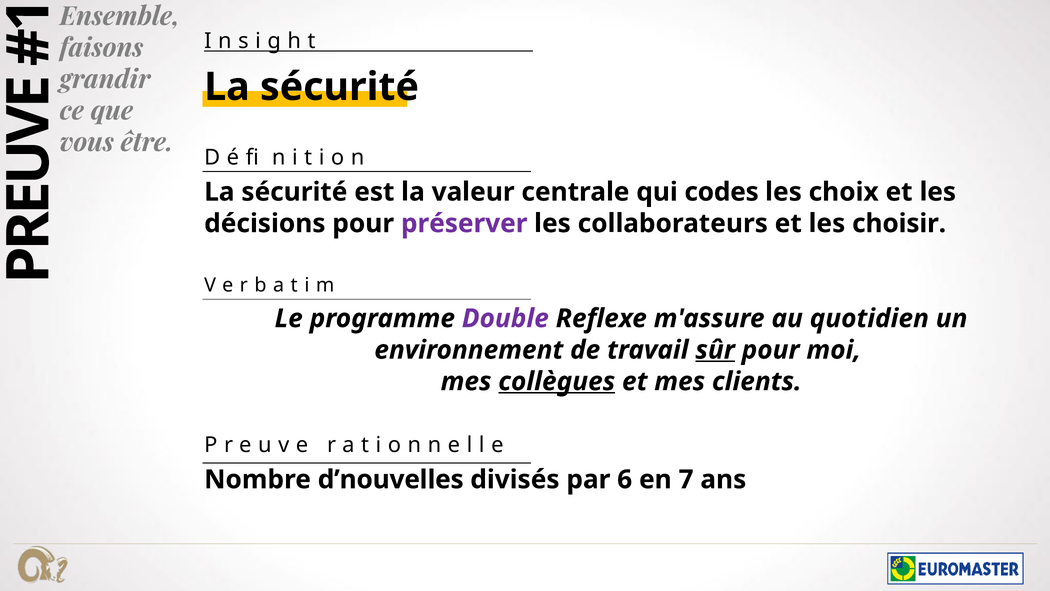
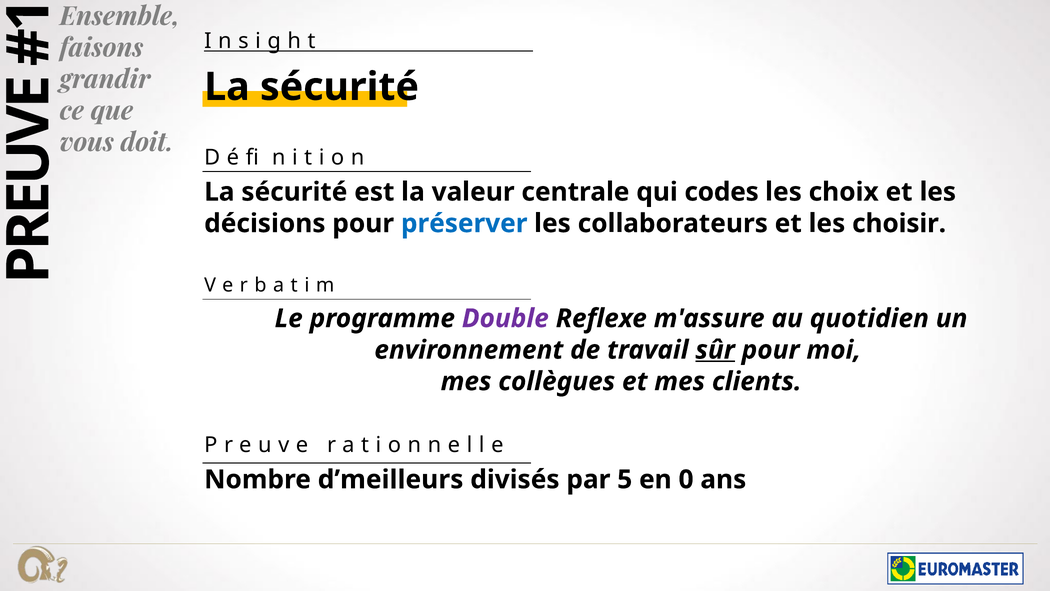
être: être -> doit
préserver colour: purple -> blue
collègues underline: present -> none
d’nouvelles: d’nouvelles -> d’meilleurs
6: 6 -> 5
7: 7 -> 0
